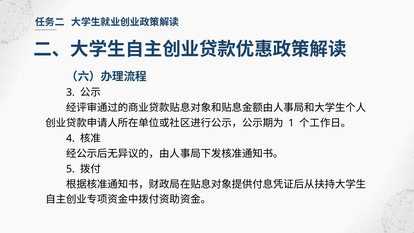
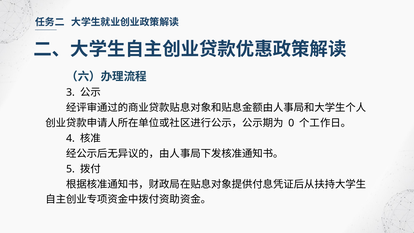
1: 1 -> 0
